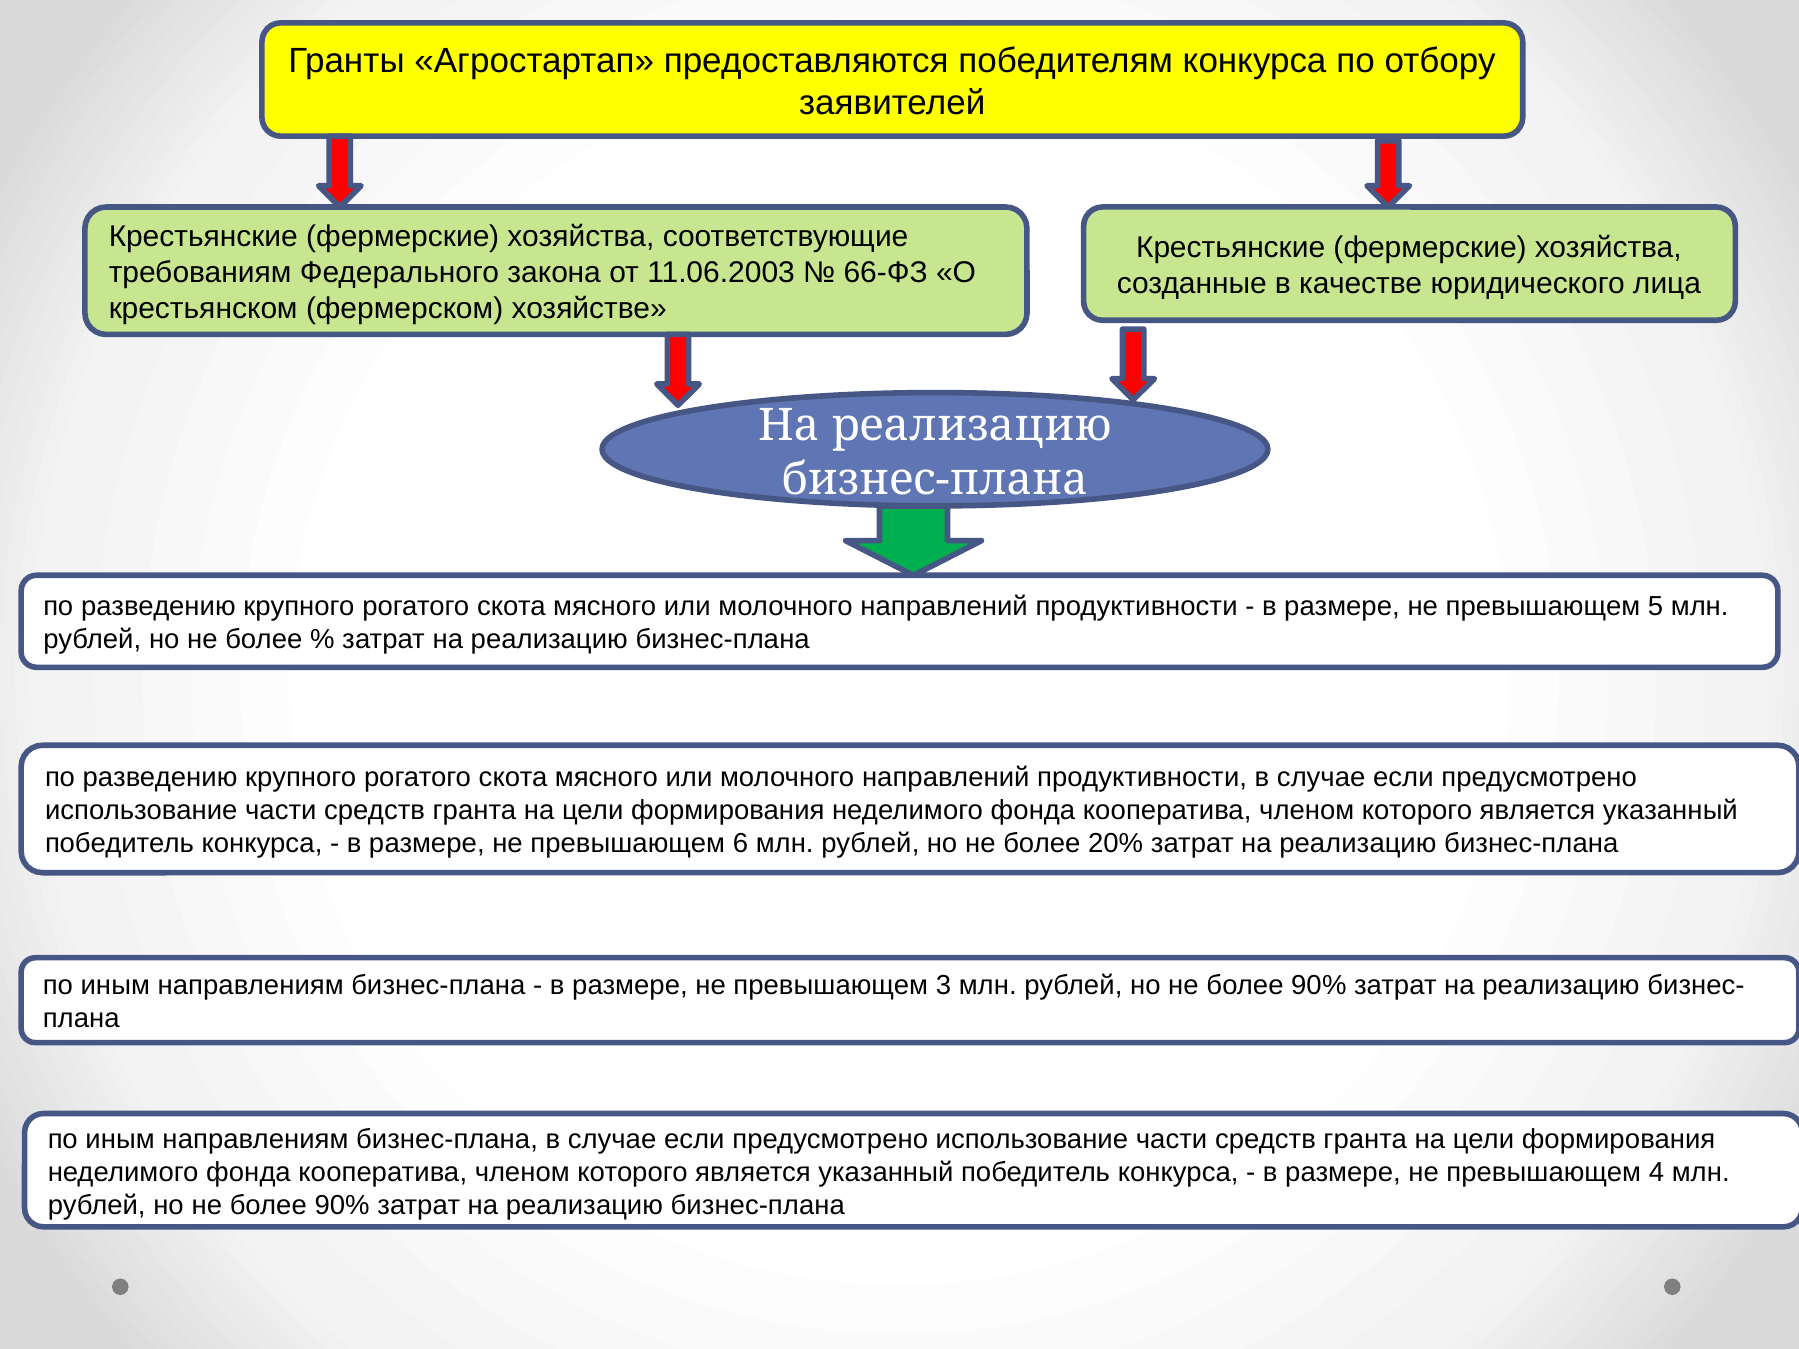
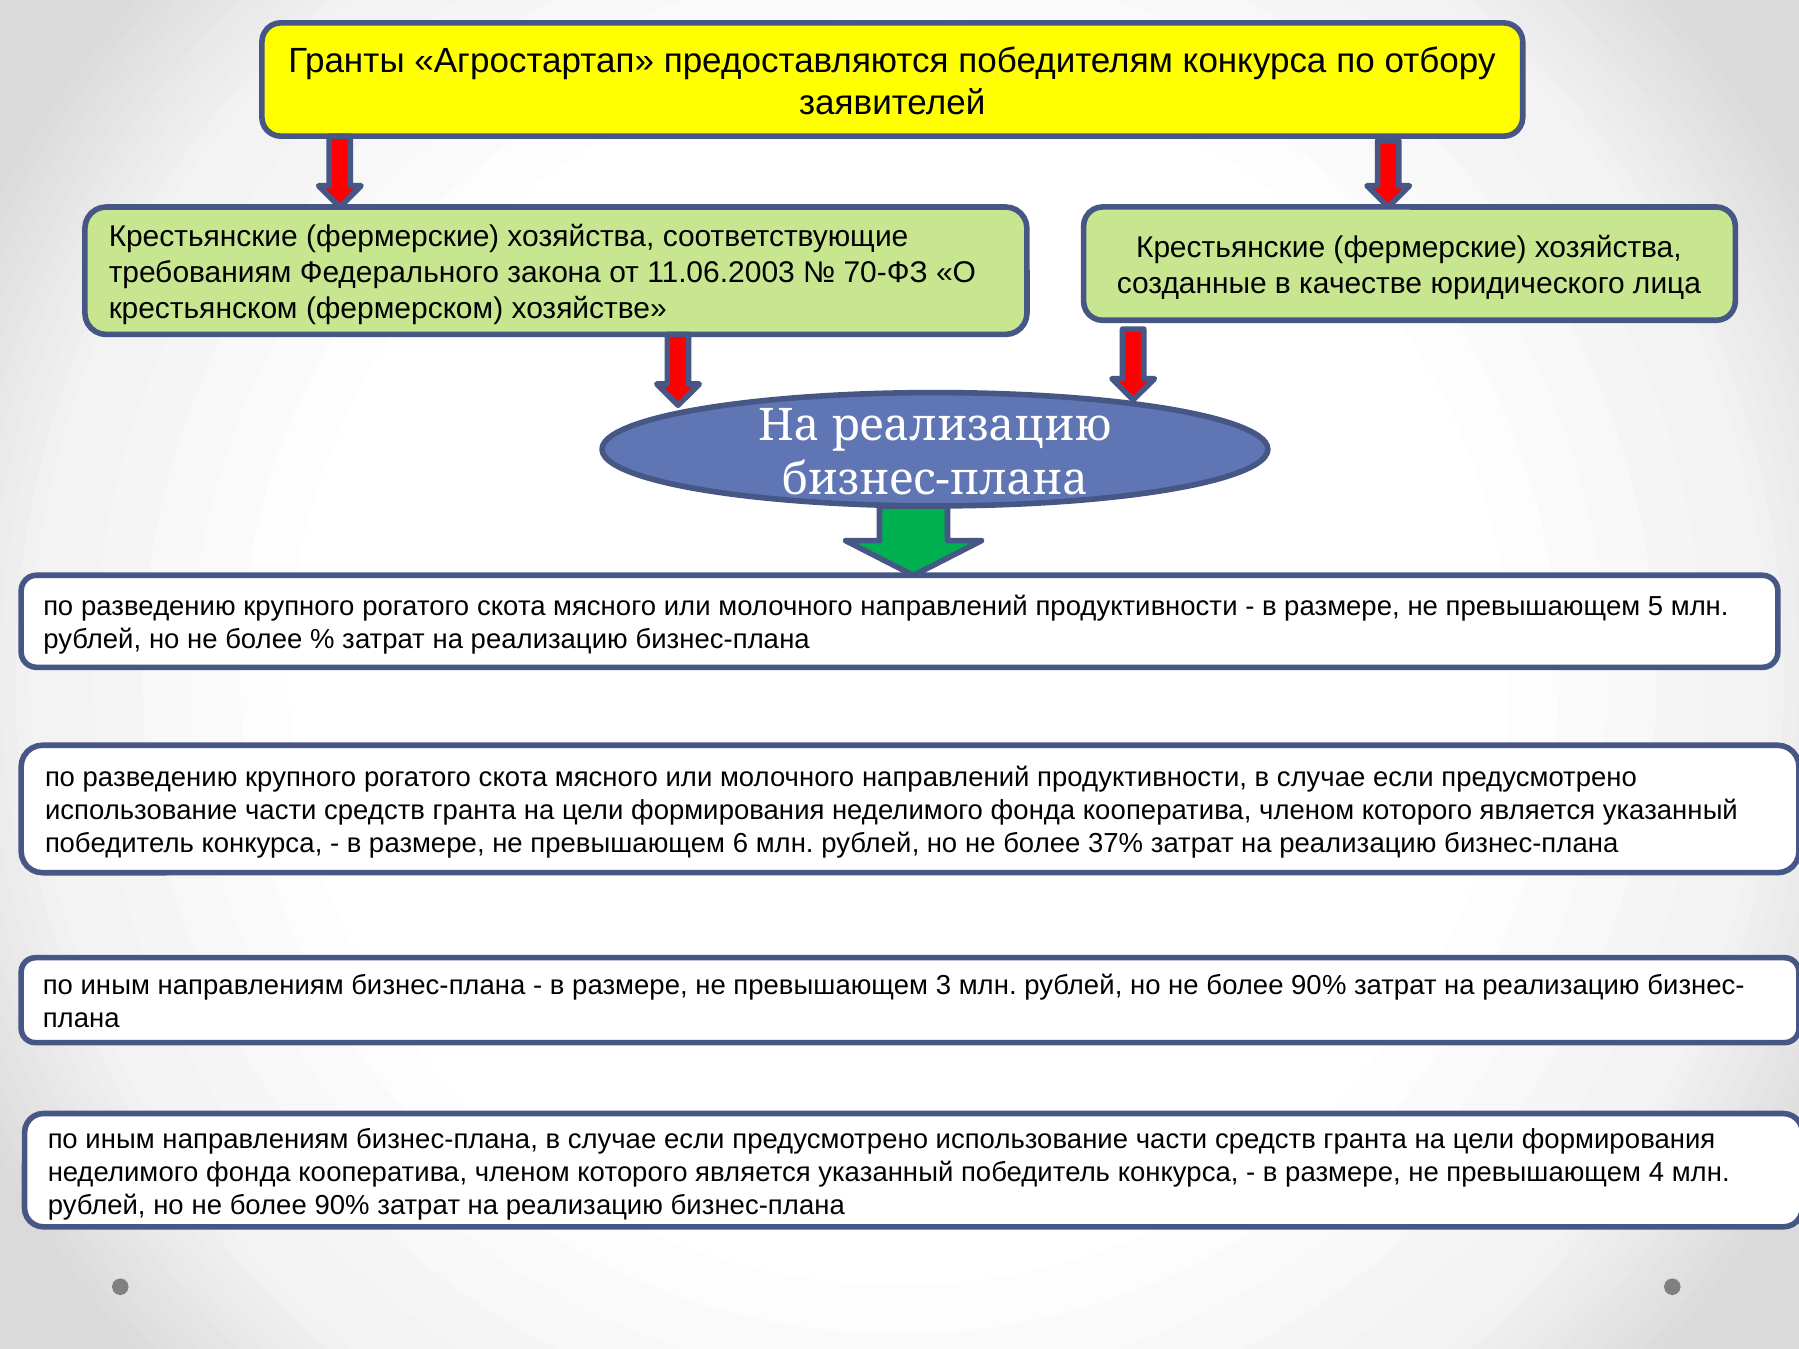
66-ФЗ: 66-ФЗ -> 70-ФЗ
20%: 20% -> 37%
